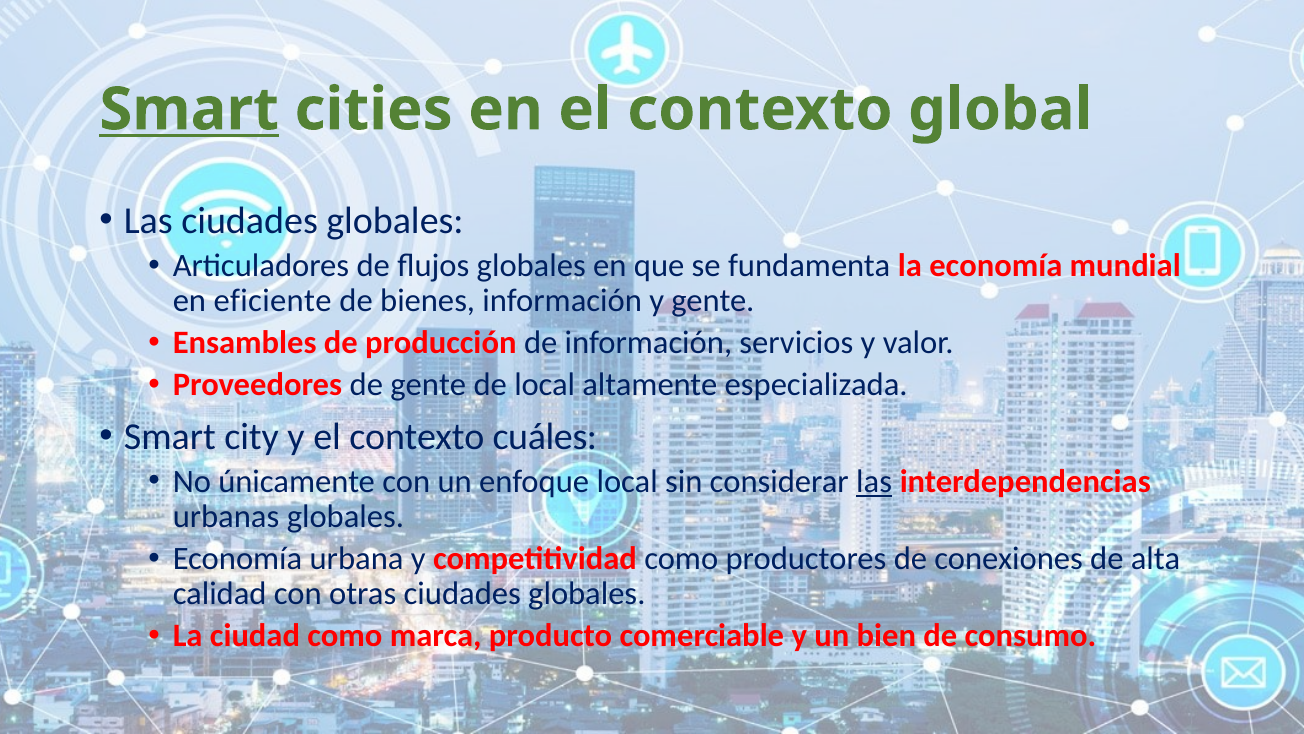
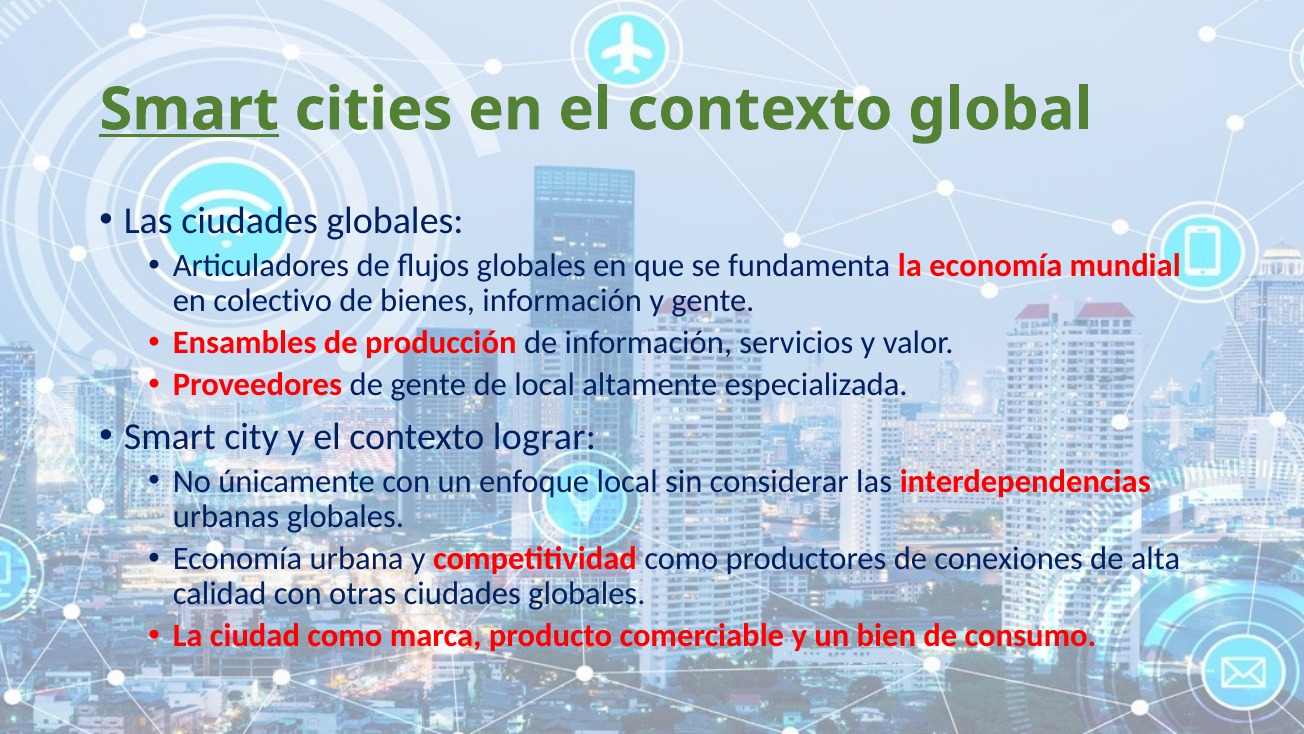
eficiente: eficiente -> colectivo
cuáles: cuáles -> lograr
las at (874, 481) underline: present -> none
